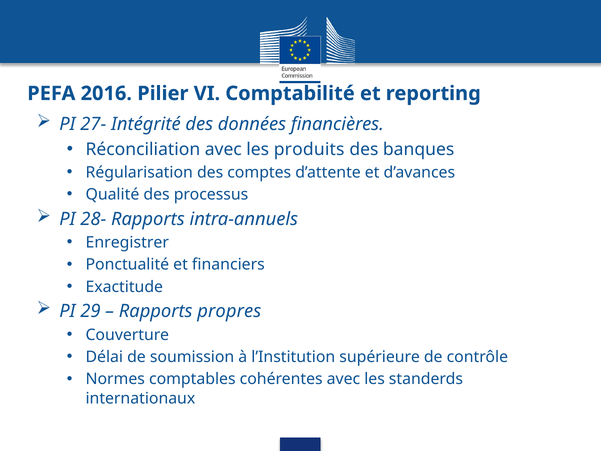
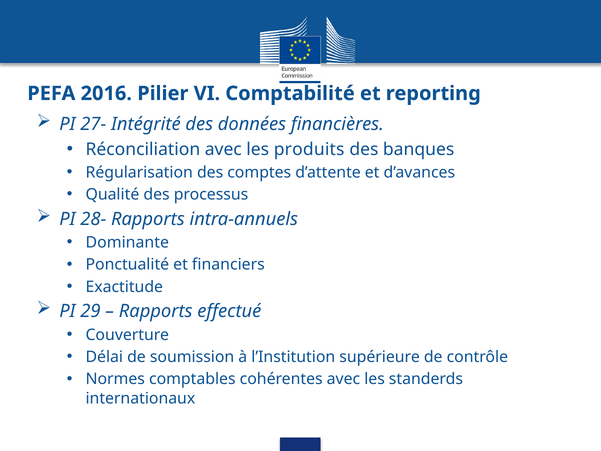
Enregistrer: Enregistrer -> Dominante
propres: propres -> effectué
